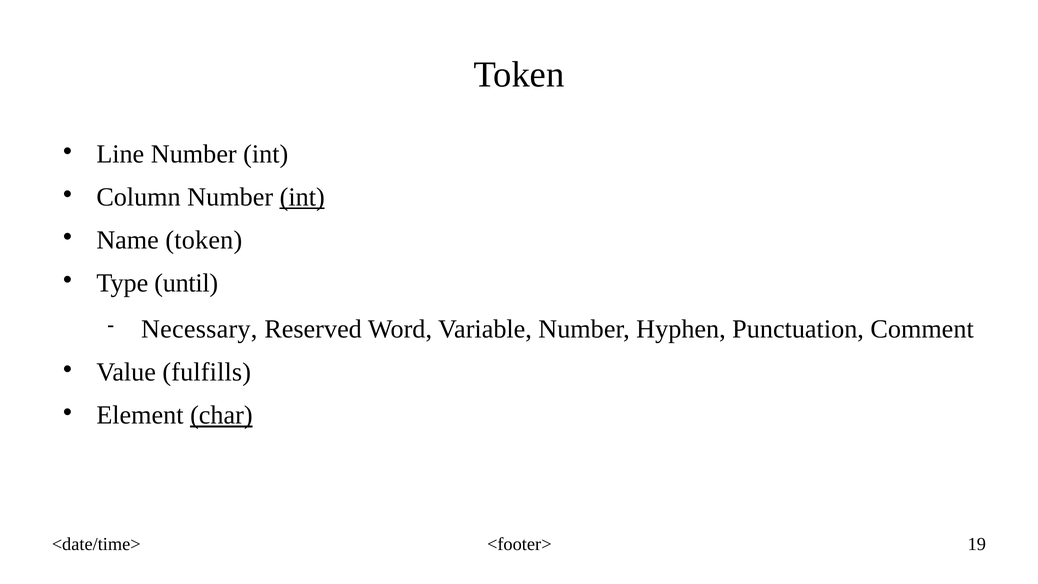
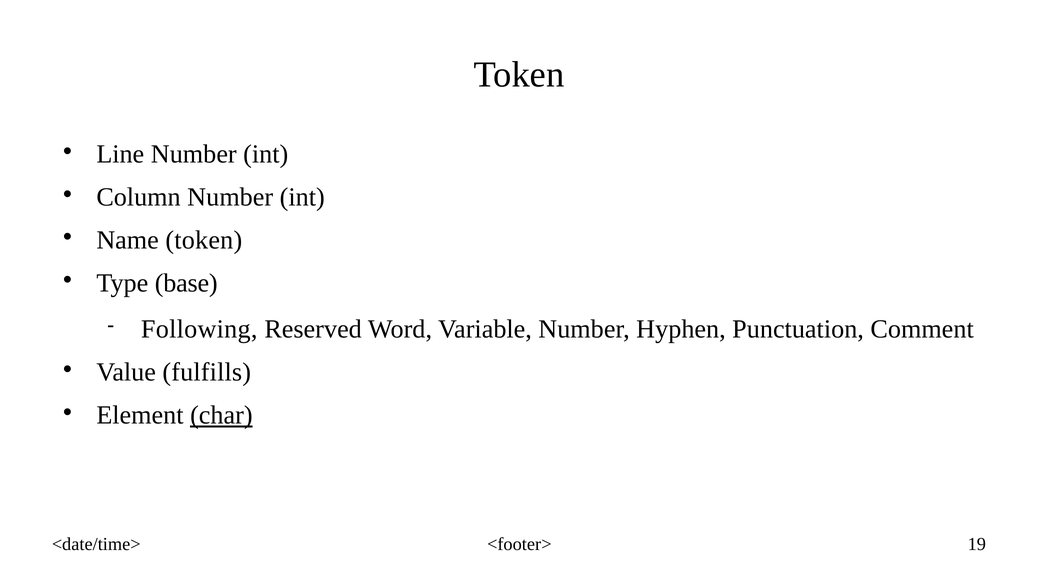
int at (302, 197) underline: present -> none
until: until -> base
Necessary: Necessary -> Following
